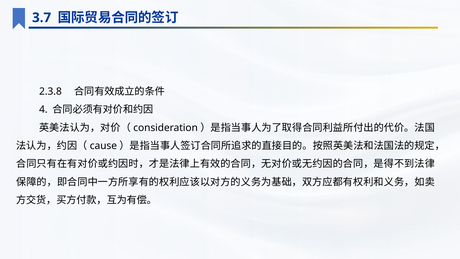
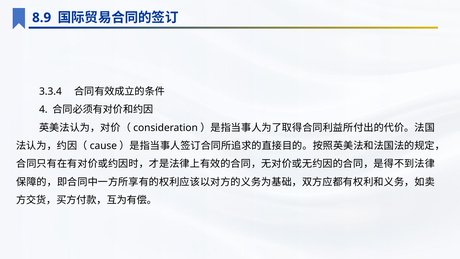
3.7: 3.7 -> 8.9
2.3.8: 2.3.8 -> 3.3.4
